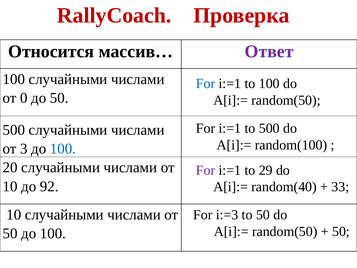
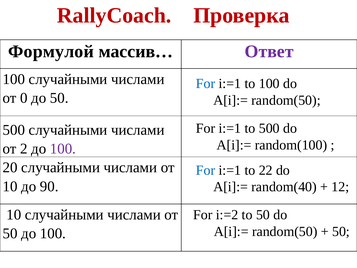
Относится: Относится -> Формулой
3: 3 -> 2
100 at (63, 149) colour: blue -> purple
For at (206, 170) colour: purple -> blue
29: 29 -> 22
92: 92 -> 90
33: 33 -> 12
i:=3: i:=3 -> i:=2
